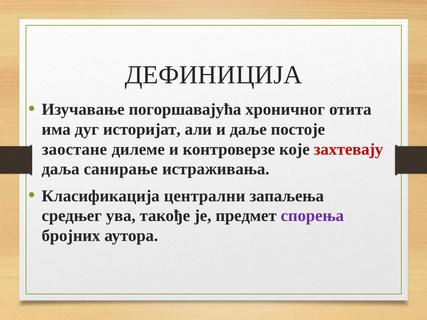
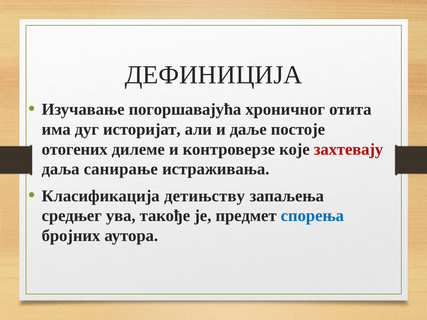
заостане: заостане -> отогених
централни: централни -> детињству
спорења colour: purple -> blue
